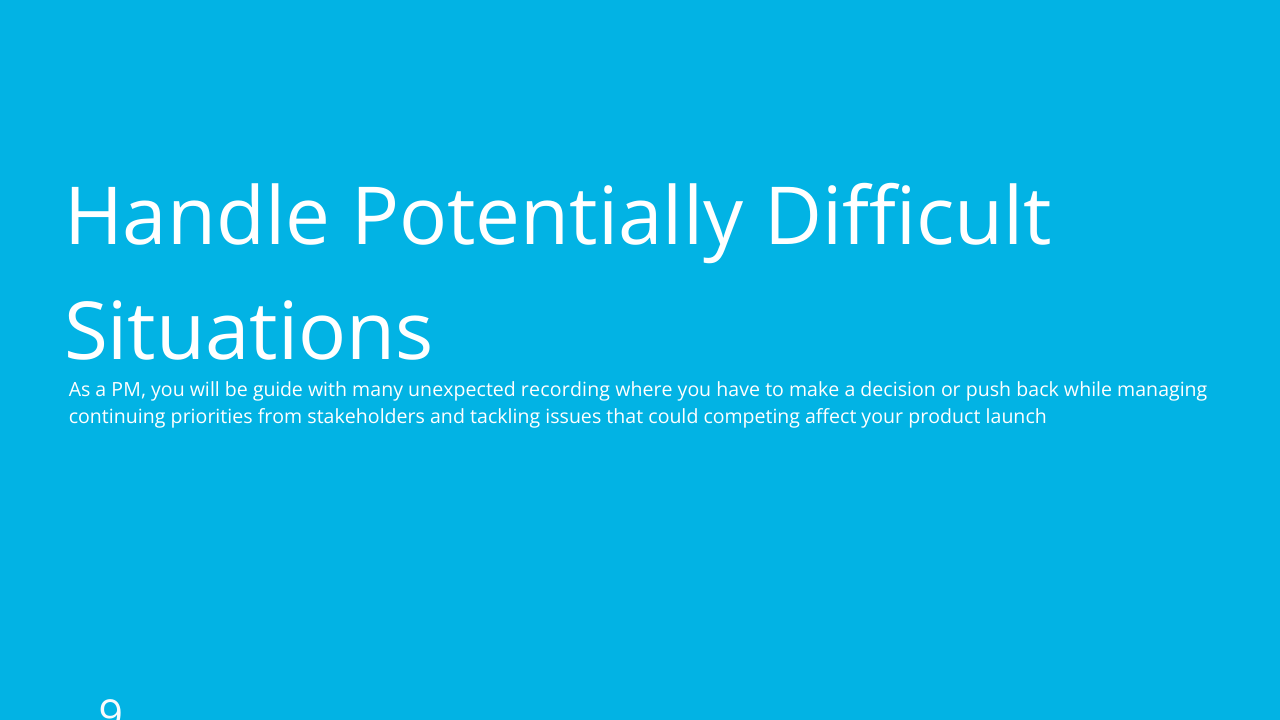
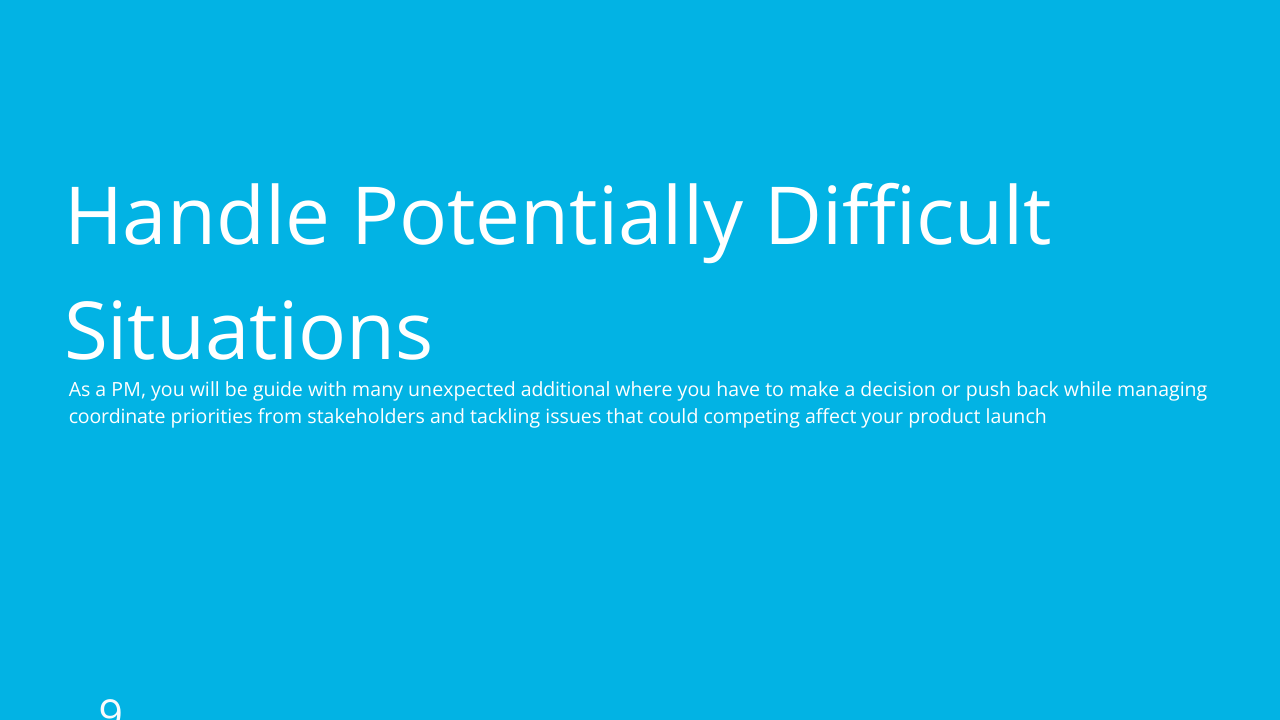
recording: recording -> additional
continuing: continuing -> coordinate
